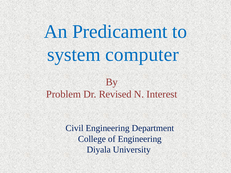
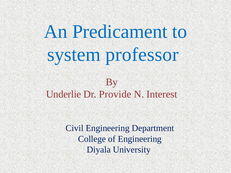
computer: computer -> professor
Problem: Problem -> Underlie
Revised: Revised -> Provide
